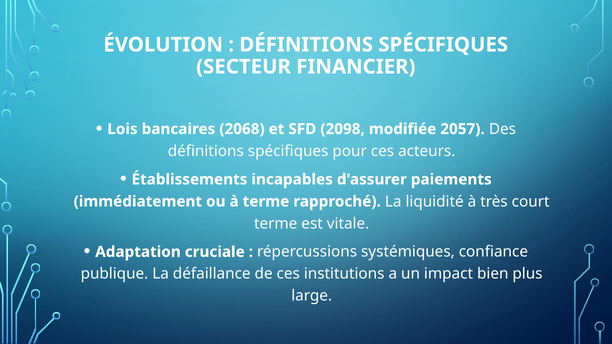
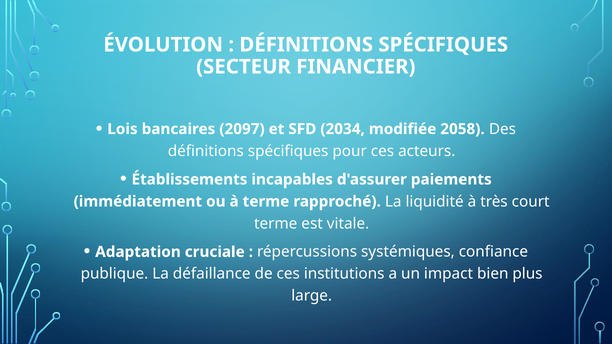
2068: 2068 -> 2097
2098: 2098 -> 2034
2057: 2057 -> 2058
